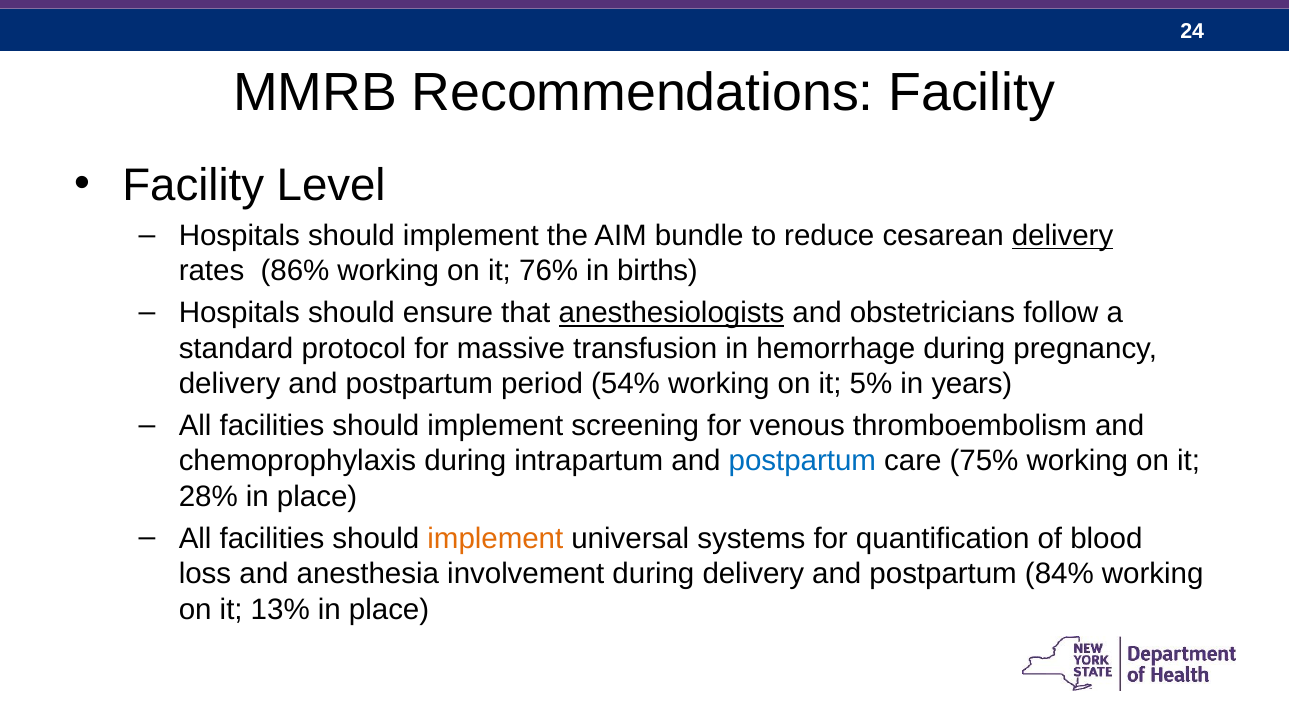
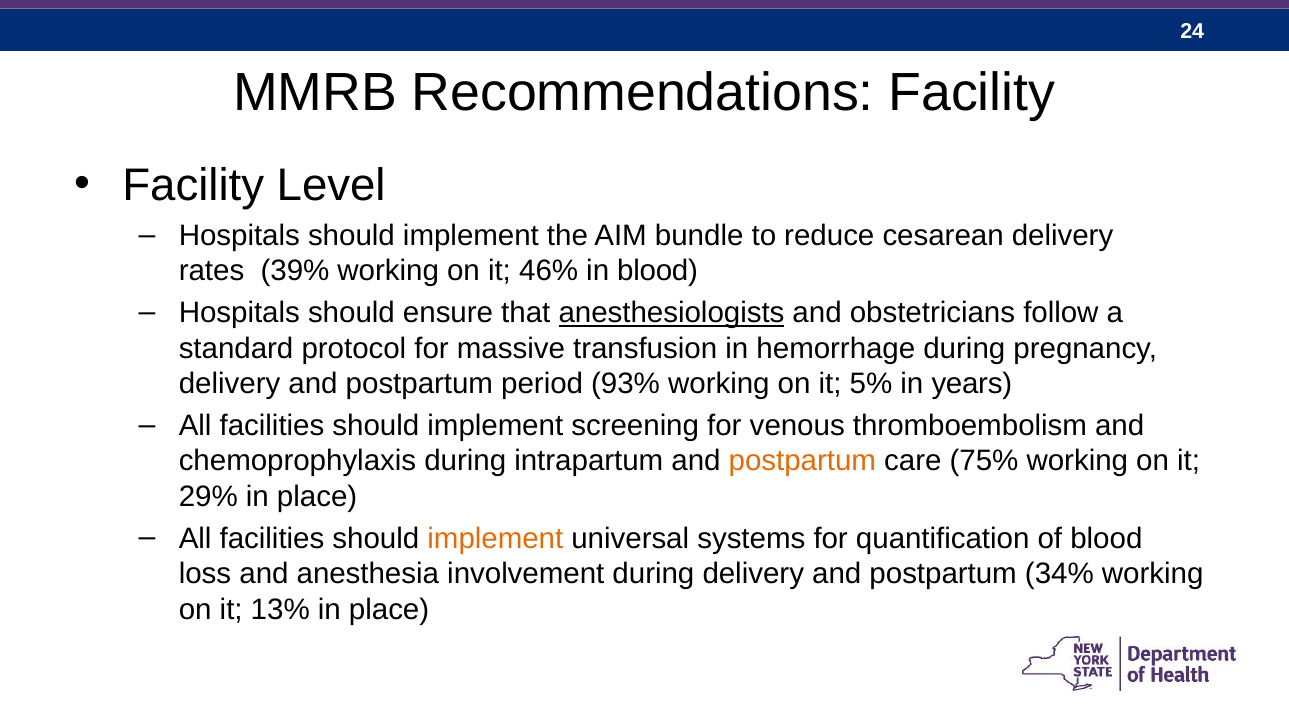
delivery at (1063, 236) underline: present -> none
86%: 86% -> 39%
76%: 76% -> 46%
in births: births -> blood
54%: 54% -> 93%
postpartum at (802, 461) colour: blue -> orange
28%: 28% -> 29%
84%: 84% -> 34%
